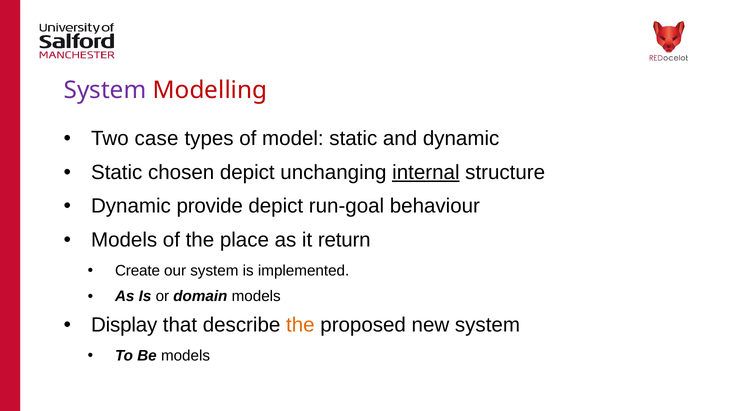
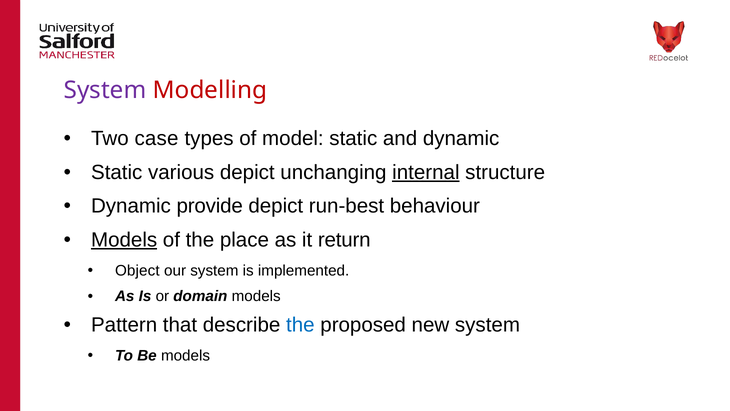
chosen: chosen -> various
run-goal: run-goal -> run-best
Models at (124, 240) underline: none -> present
Create: Create -> Object
Display: Display -> Pattern
the at (300, 325) colour: orange -> blue
